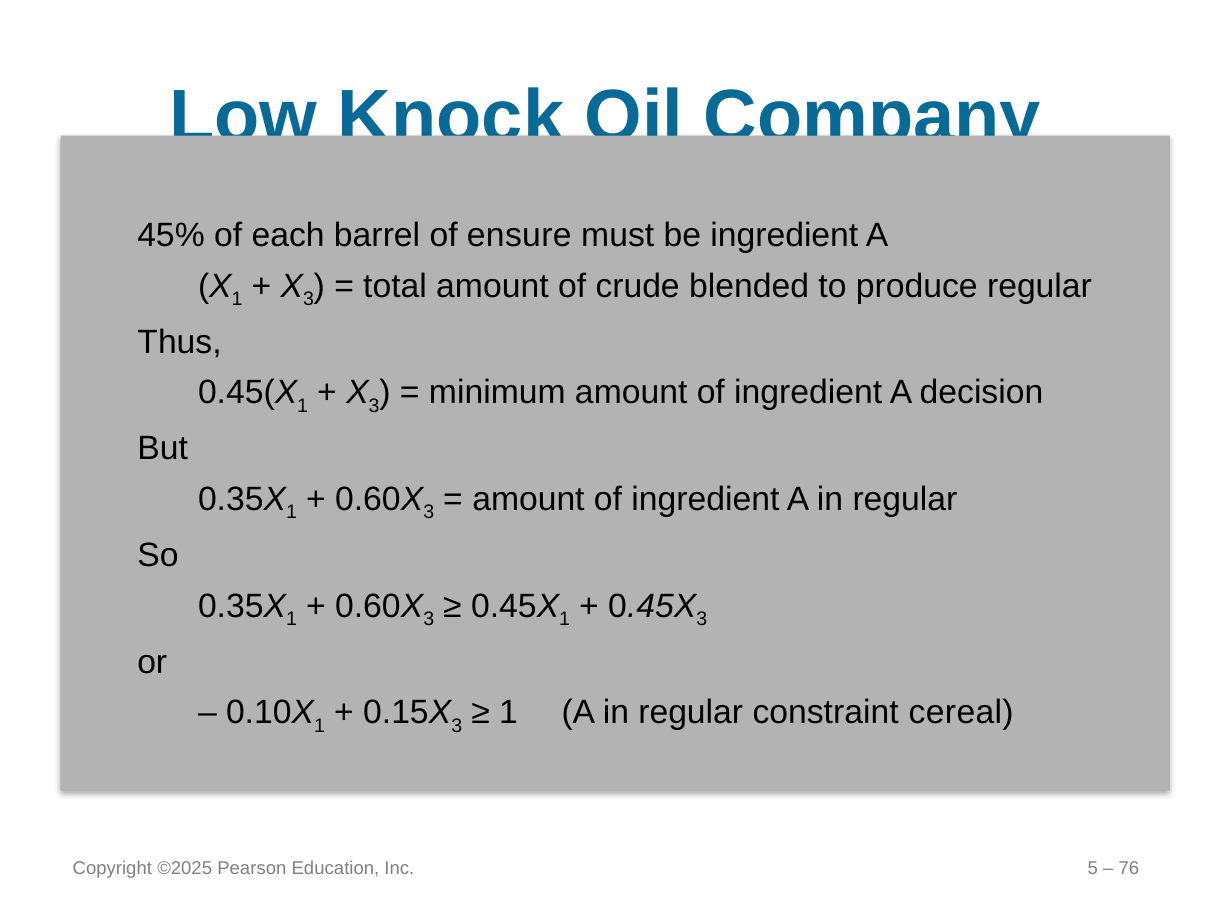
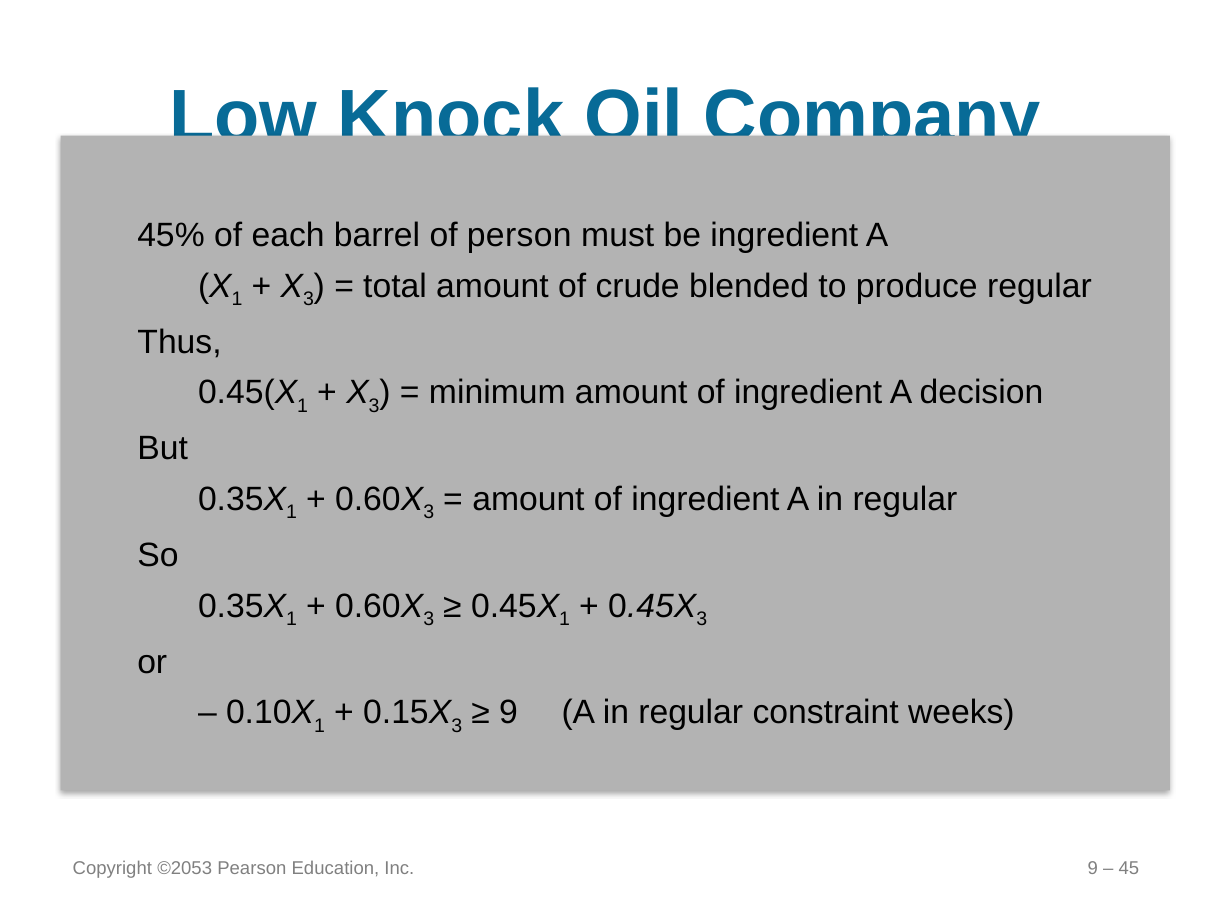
ensure: ensure -> person
1 at (508, 713): 1 -> 9
cereal: cereal -> weeks
©2025: ©2025 -> ©2053
Inc 5: 5 -> 9
76: 76 -> 45
